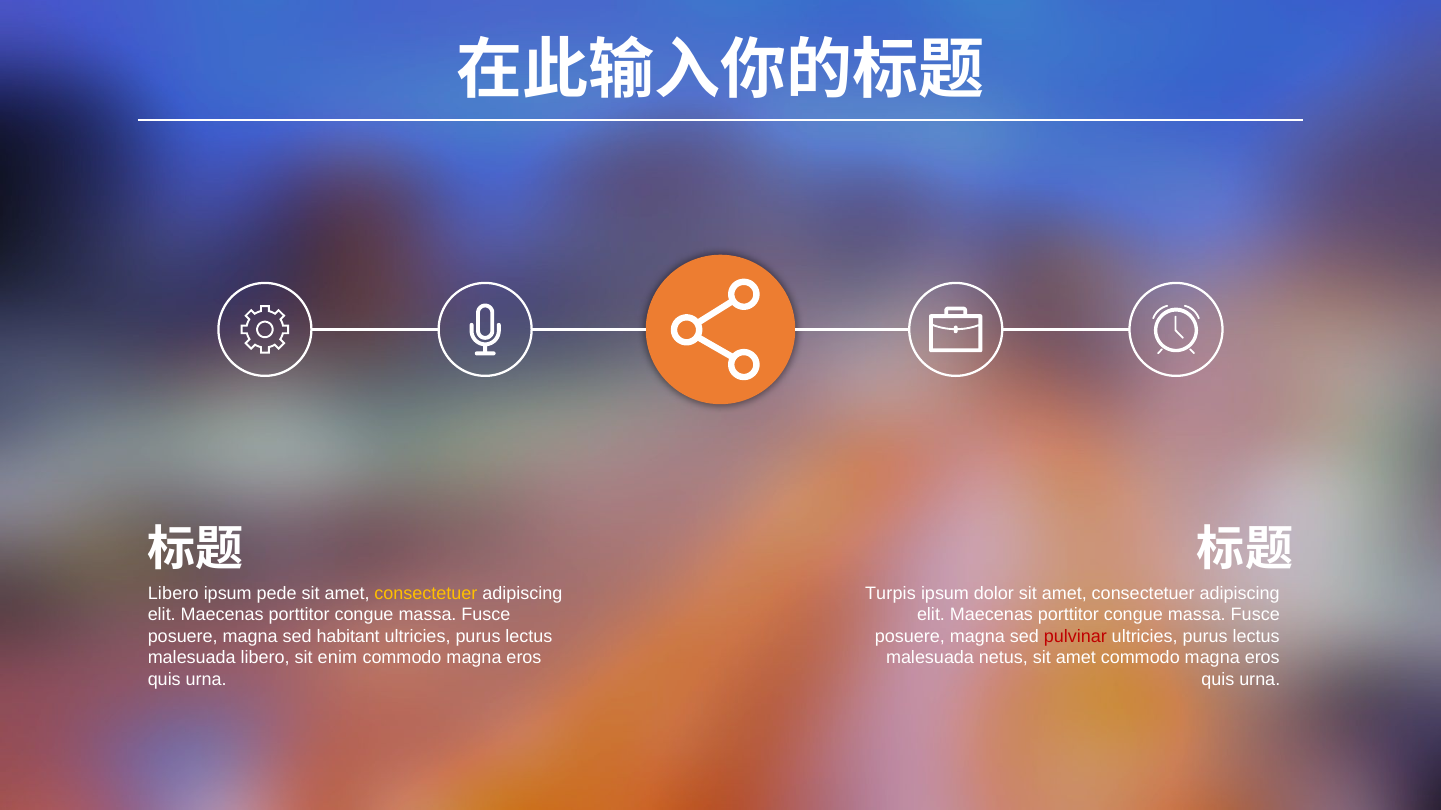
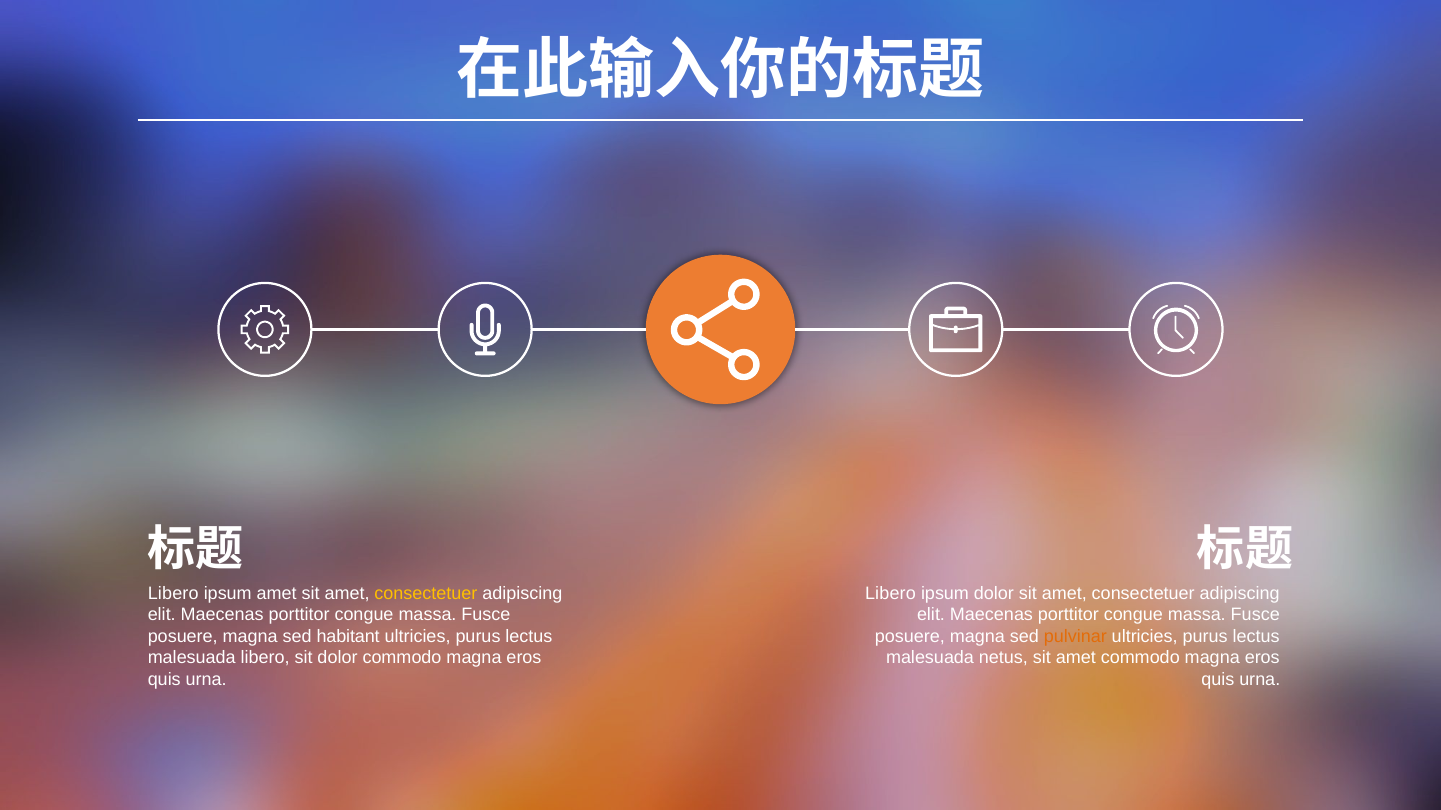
ipsum pede: pede -> amet
Turpis at (890, 594): Turpis -> Libero
pulvinar colour: red -> orange
sit enim: enim -> dolor
